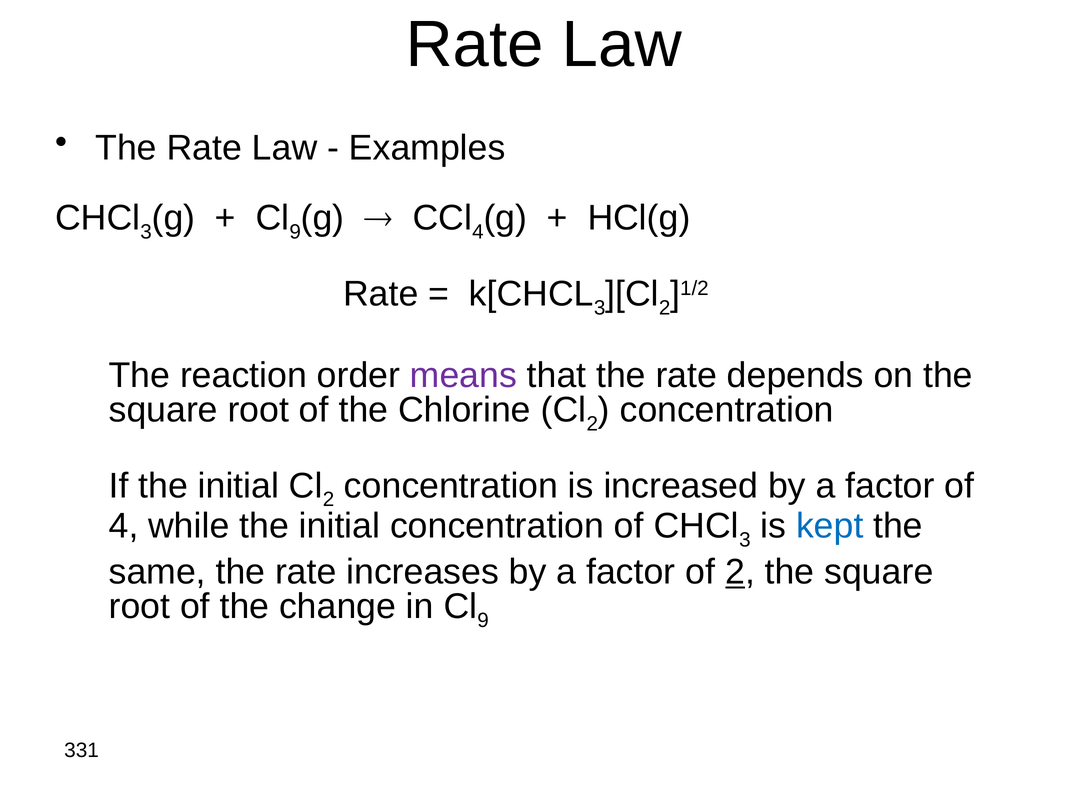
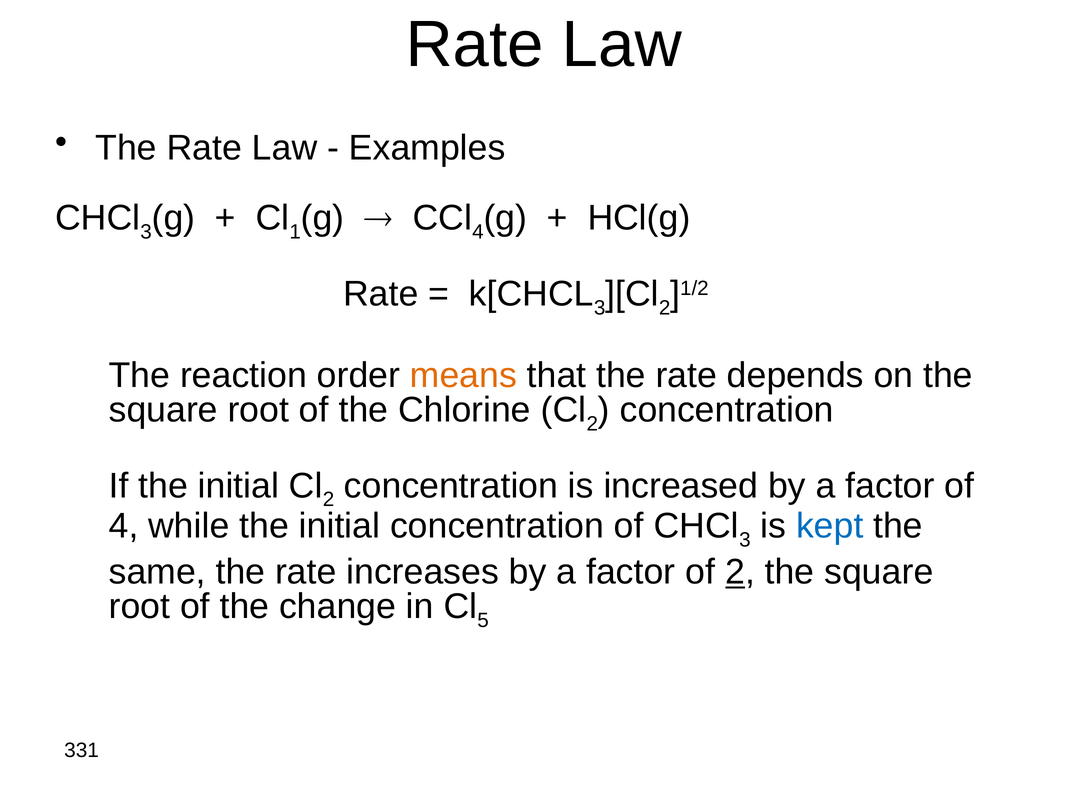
9 at (295, 232): 9 -> 1
means colour: purple -> orange
9 at (483, 620): 9 -> 5
